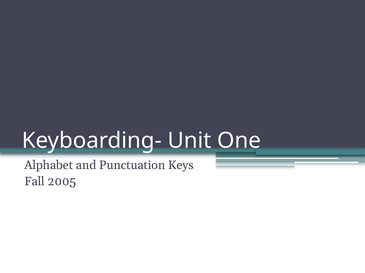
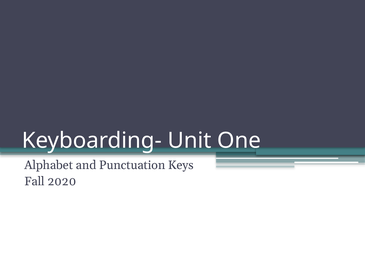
2005: 2005 -> 2020
